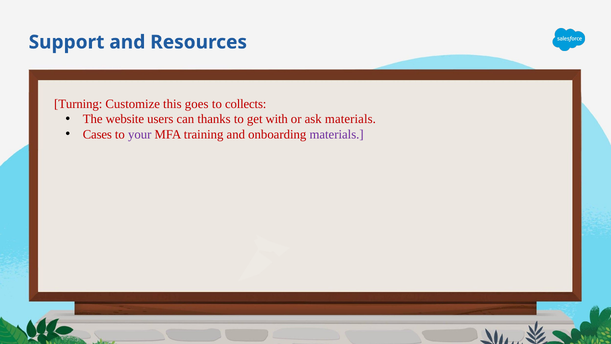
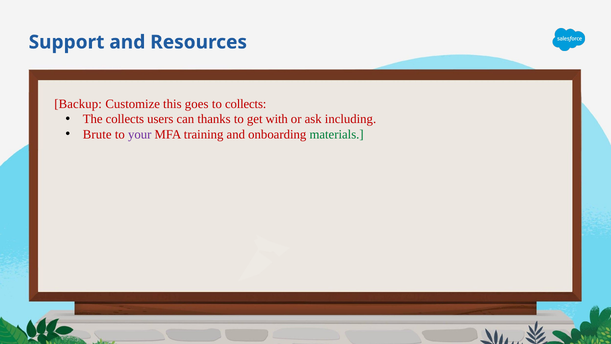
Turning: Turning -> Backup
The website: website -> collects
ask materials: materials -> including
Cases: Cases -> Brute
materials at (337, 134) colour: purple -> green
